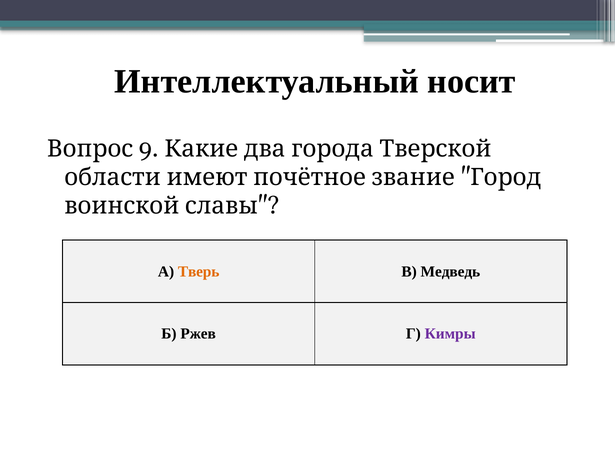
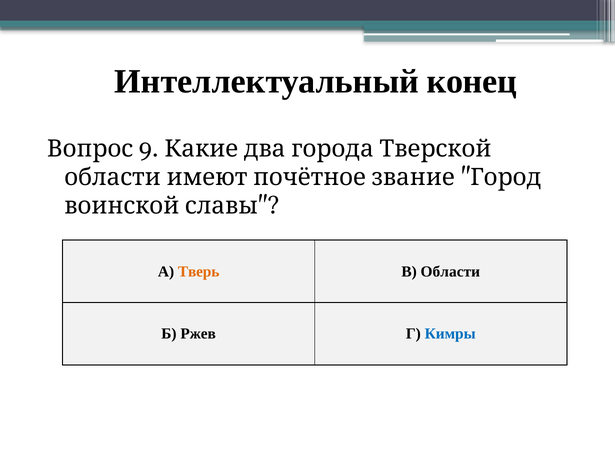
носит: носит -> конец
Медведь: Медведь -> Области
Кимры colour: purple -> blue
